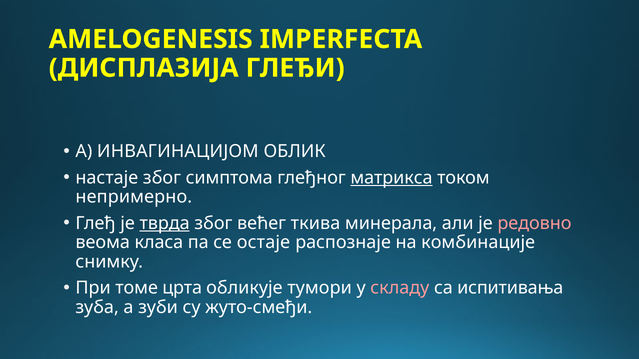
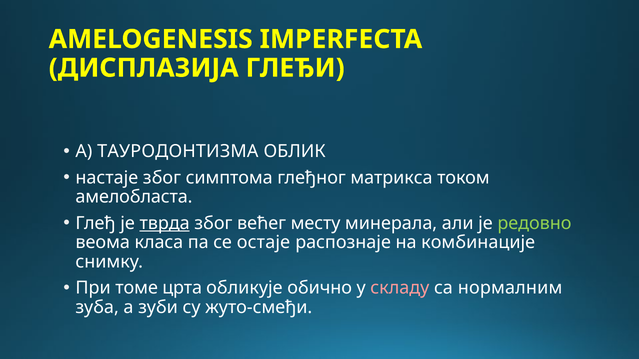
ИНВАГИНАЦИЈОМ: ИНВАГИНАЦИЈОМ -> ТАУРОДОНТИЗМА
матрикса underline: present -> none
непримерно: непримерно -> амелобласта
ткива: ткива -> месту
редовно colour: pink -> light green
тумори: тумори -> обично
испитивања: испитивања -> нормалним
